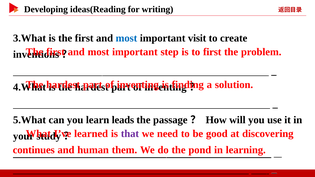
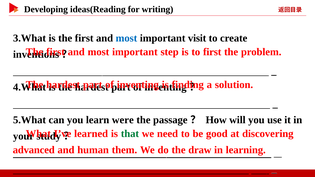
leads: leads -> were
that colour: purple -> green
continues: continues -> advanced
pond: pond -> draw
